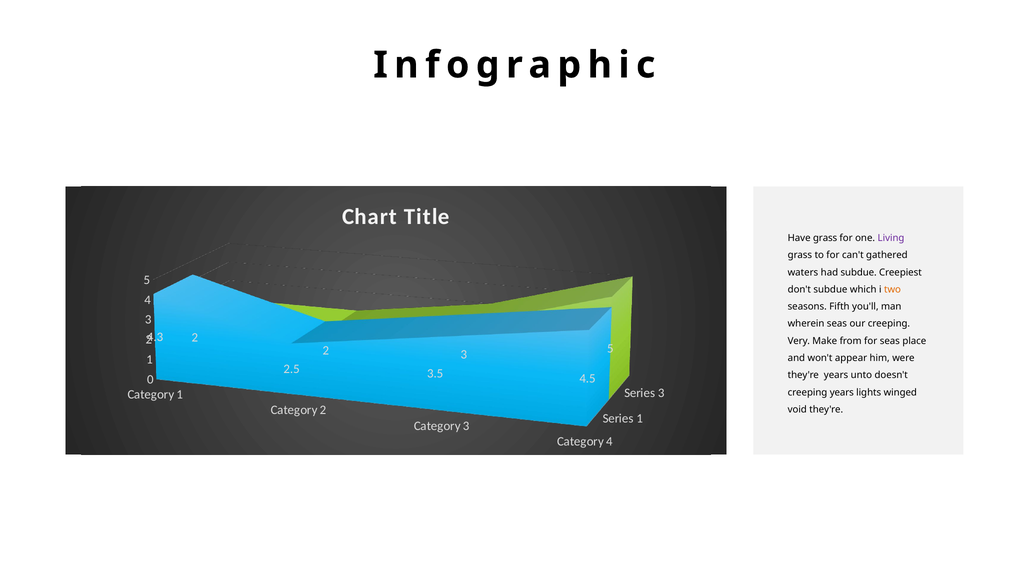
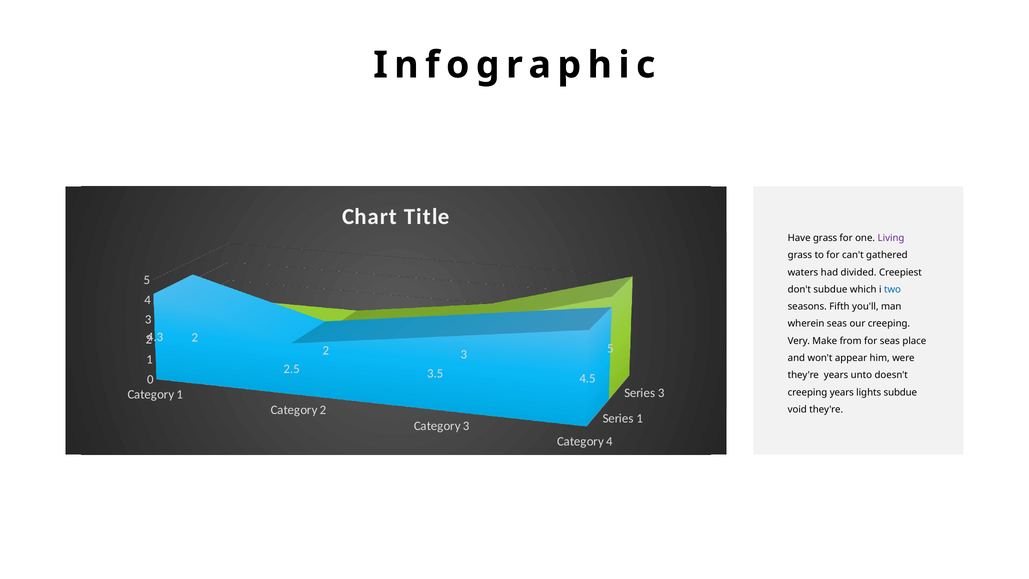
had subdue: subdue -> divided
two colour: orange -> blue
lights winged: winged -> subdue
